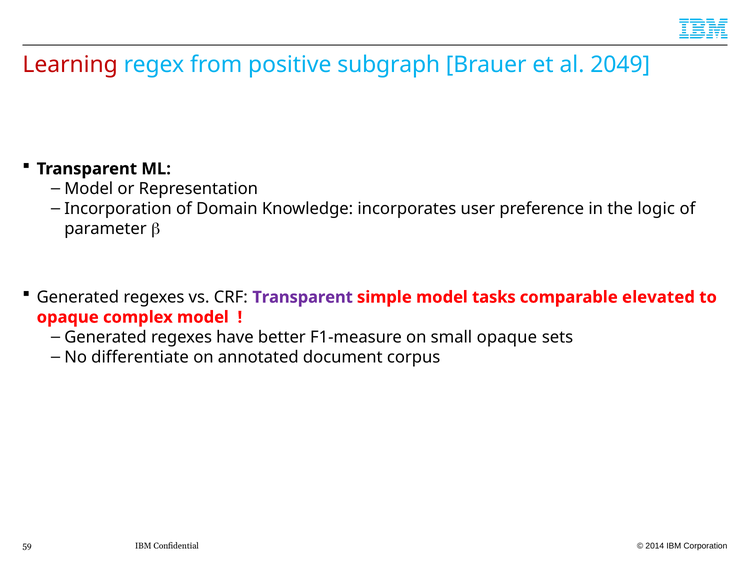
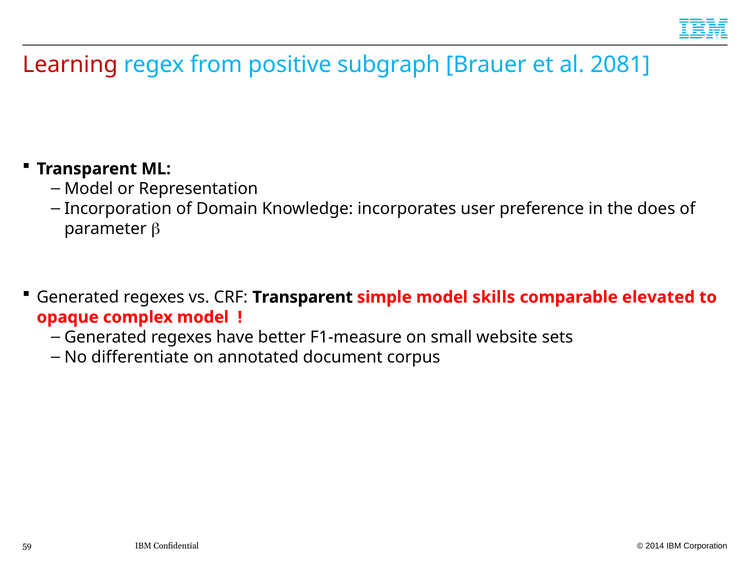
2049: 2049 -> 2081
logic: logic -> does
Transparent at (303, 297) colour: purple -> black
tasks: tasks -> skills
small opaque: opaque -> website
